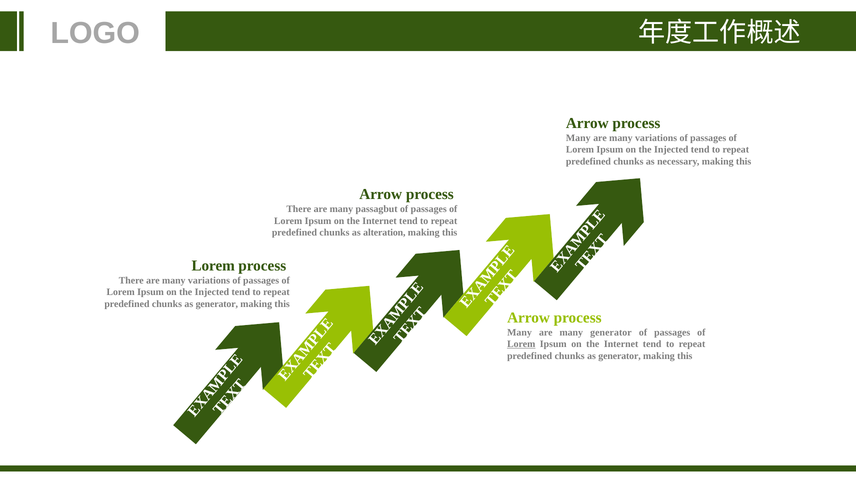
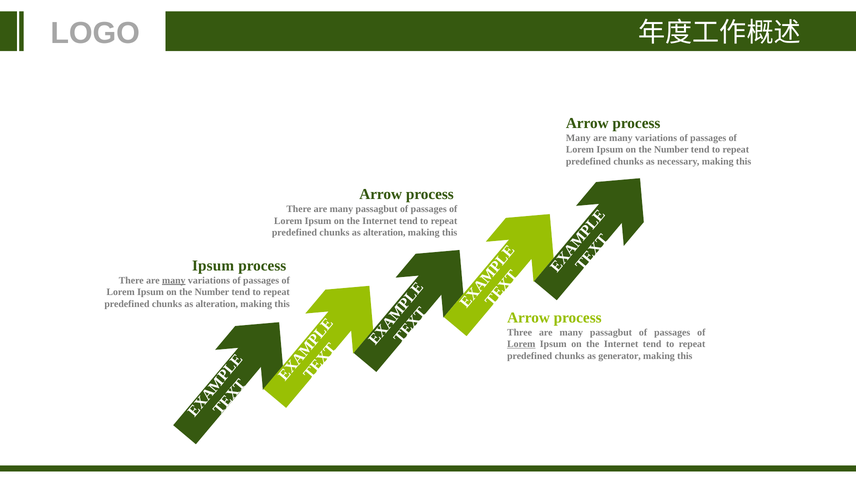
Injected at (671, 150): Injected -> Number
Lorem at (213, 266): Lorem -> Ipsum
many at (174, 281) underline: none -> present
Injected at (212, 292): Injected -> Number
generator at (217, 304): generator -> alteration
Many at (520, 333): Many -> Three
generator at (611, 333): generator -> passagbut
